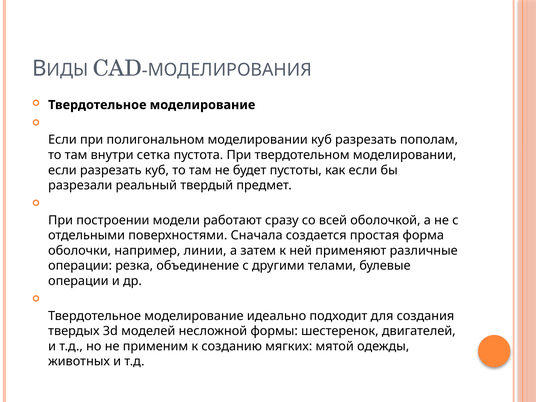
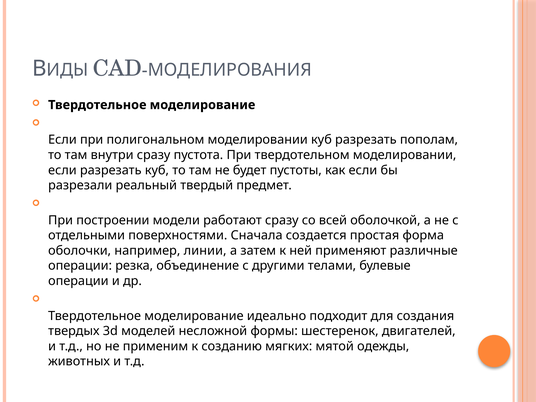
внутри сетка: сетка -> сразу
